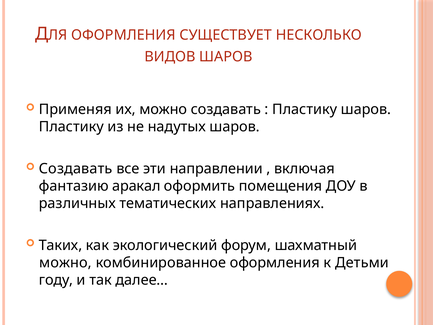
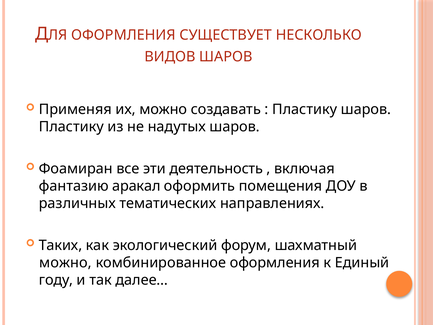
Создавать at (76, 169): Создавать -> Фоамиран
направлении: направлении -> деятельность
Детьми: Детьми -> Единый
